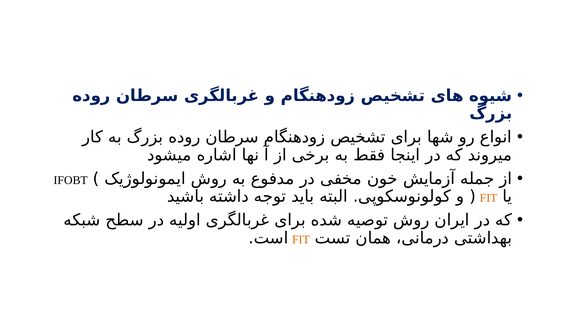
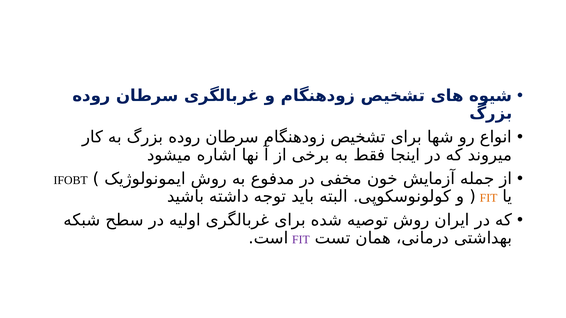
FIT at (301, 240) colour: orange -> purple
